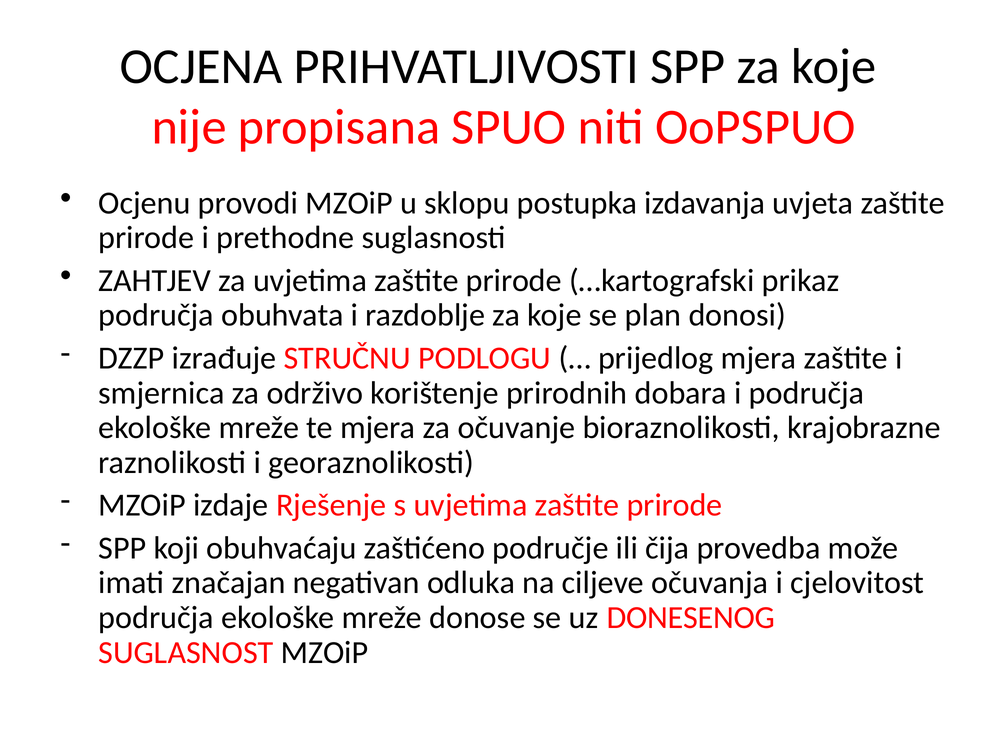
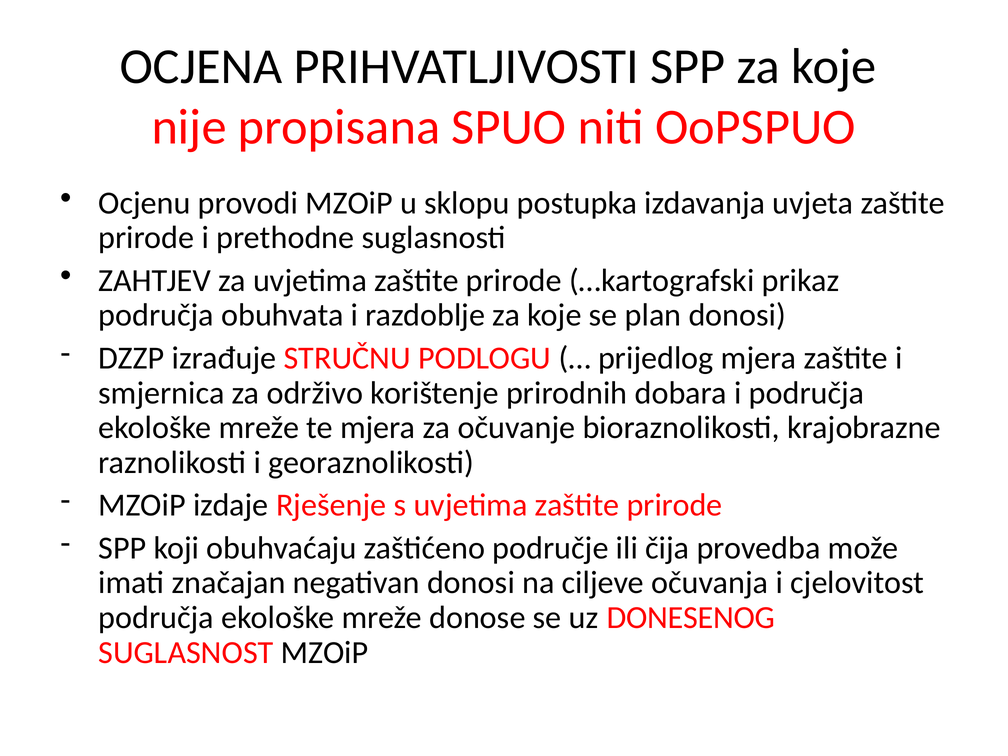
negativan odluka: odluka -> donosi
